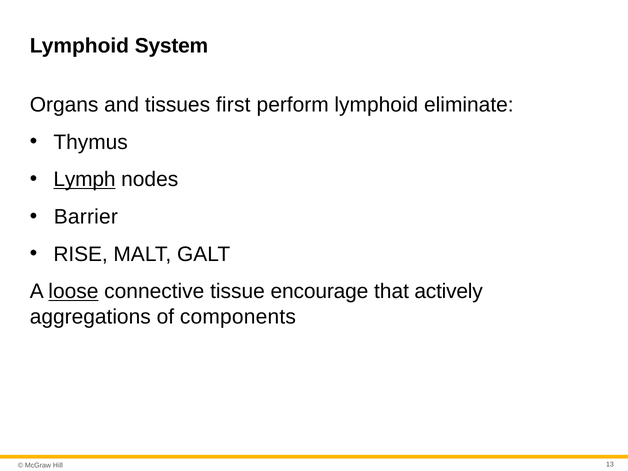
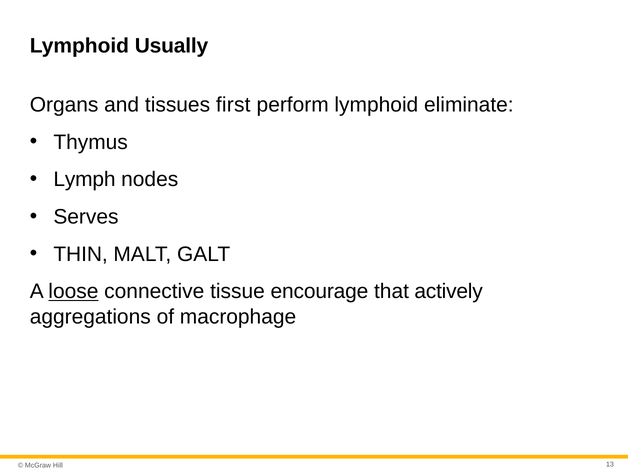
System: System -> Usually
Lymph underline: present -> none
Barrier: Barrier -> Serves
RISE: RISE -> THIN
components: components -> macrophage
